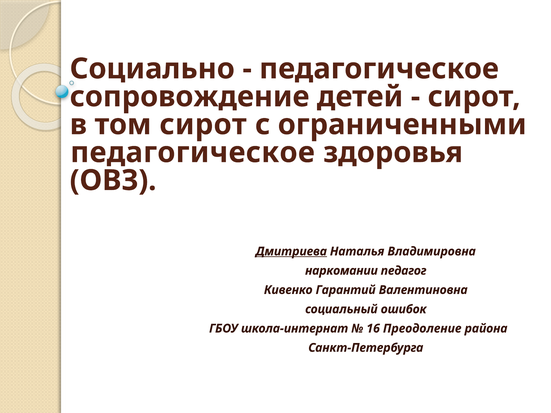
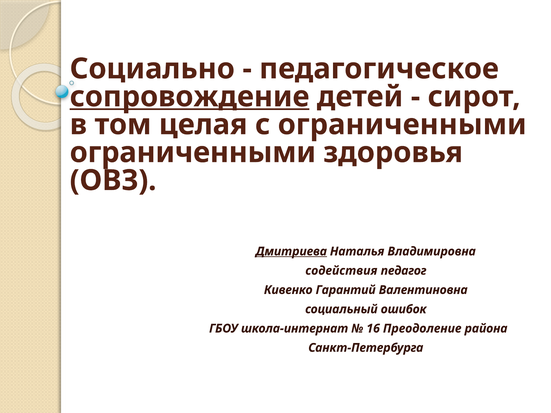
сопровождение underline: none -> present
том сирот: сирот -> целая
педагогическое at (193, 153): педагогическое -> ограниченными
наркомании: наркомании -> содействия
